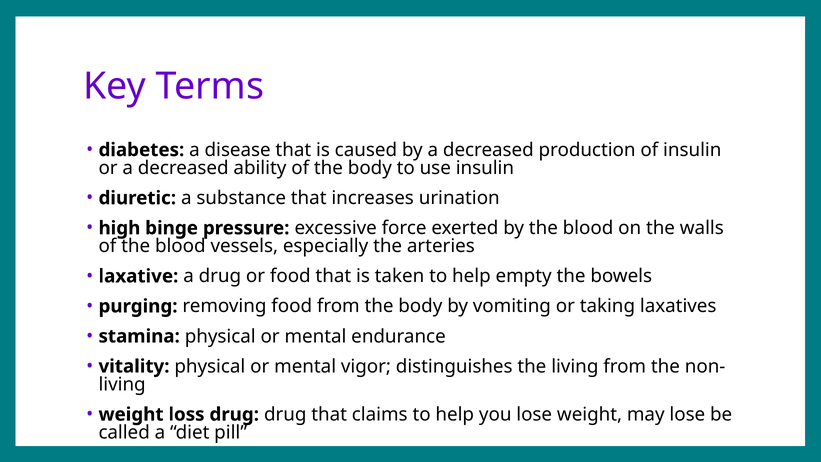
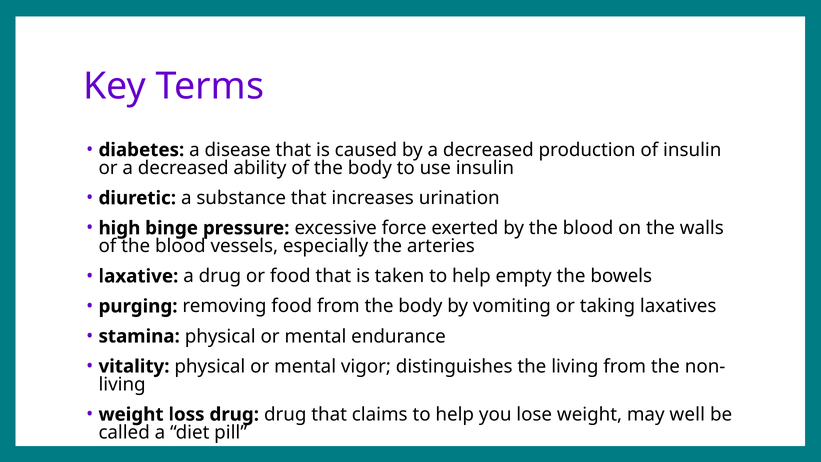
may lose: lose -> well
